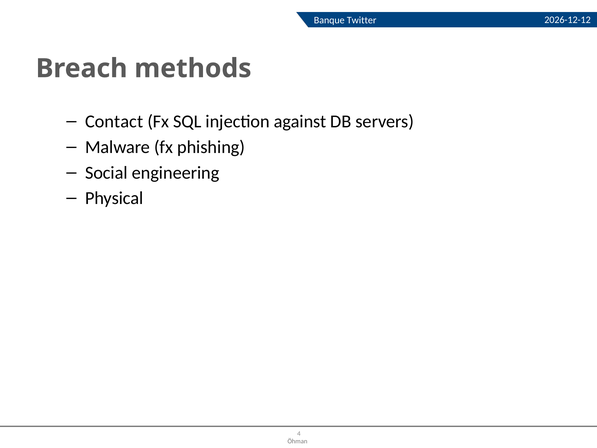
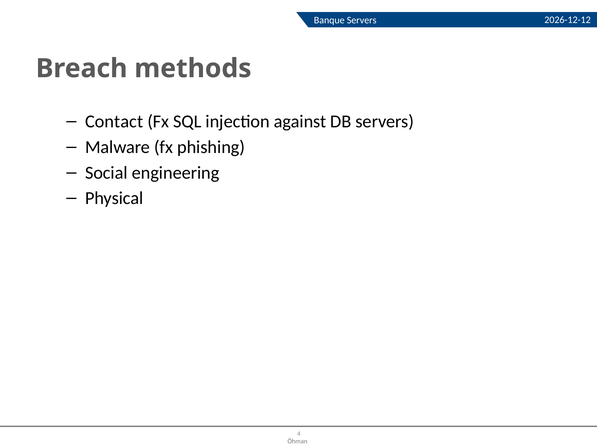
Banque Twitter: Twitter -> Servers
